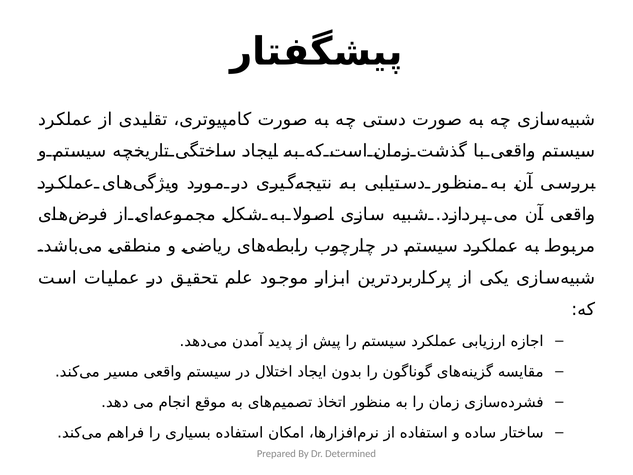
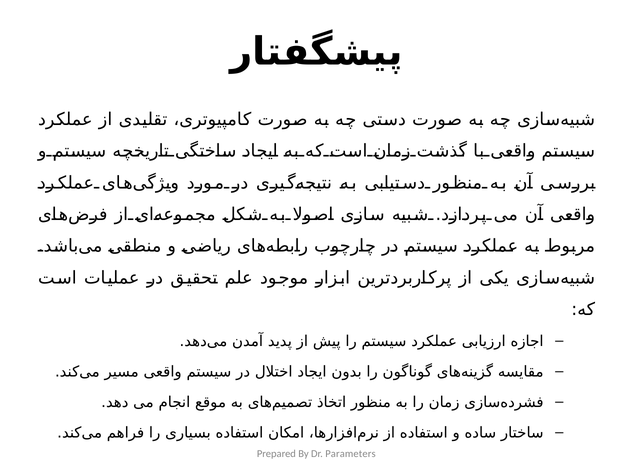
Determined: Determined -> Parameters
